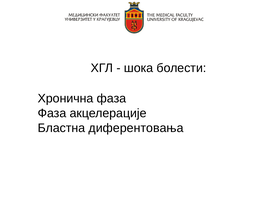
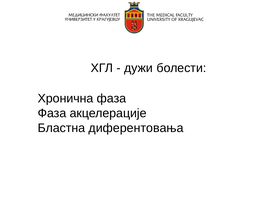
шока: шока -> дужи
